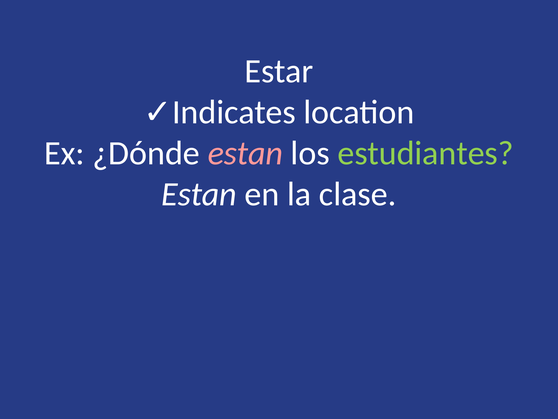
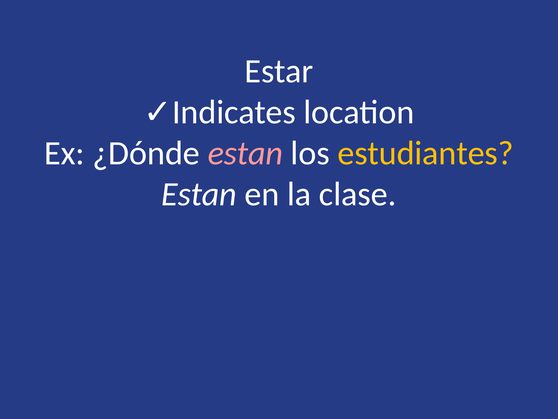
estudiantes colour: light green -> yellow
